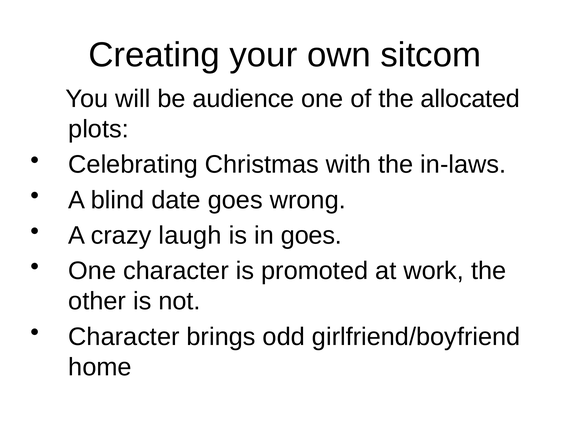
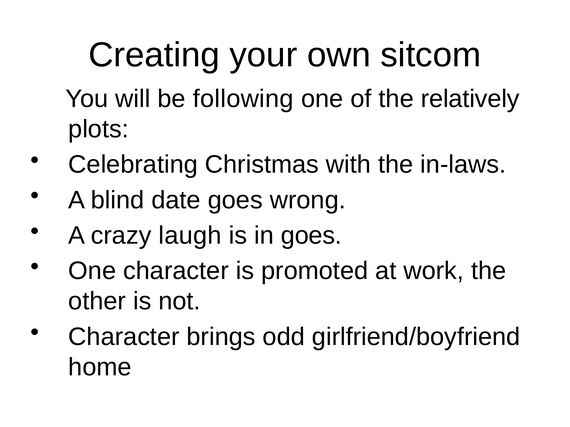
audience: audience -> following
allocated: allocated -> relatively
